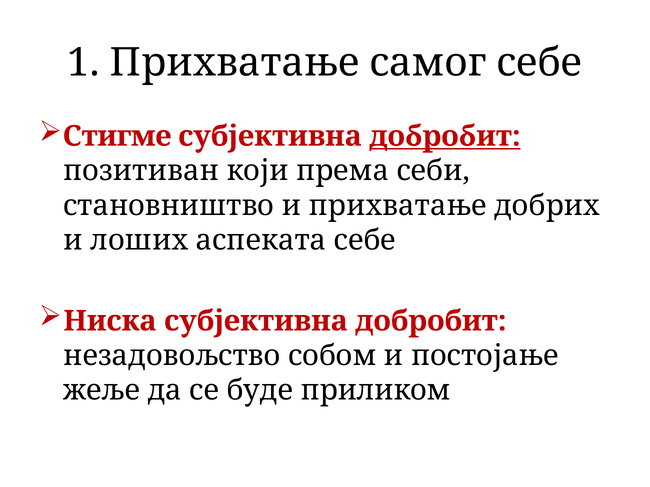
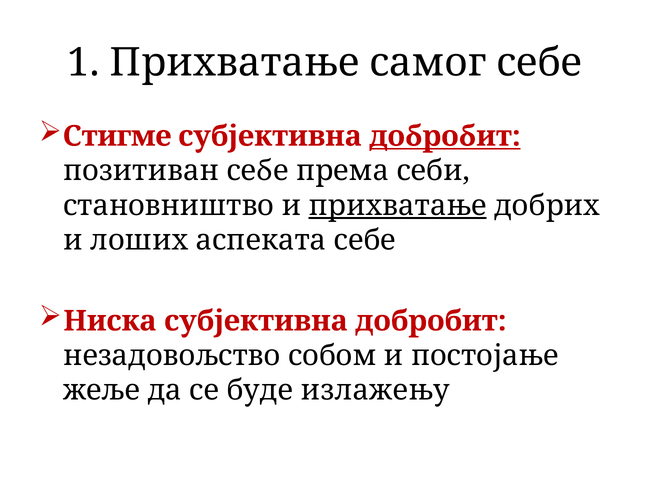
позитиван који: који -> себе
прихватање at (398, 206) underline: none -> present
приликом: приликом -> излажењу
